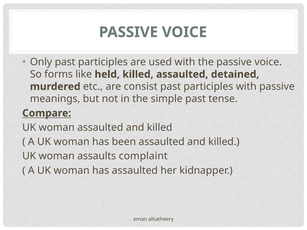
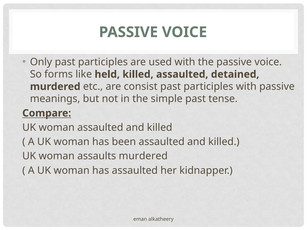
assaults complaint: complaint -> murdered
